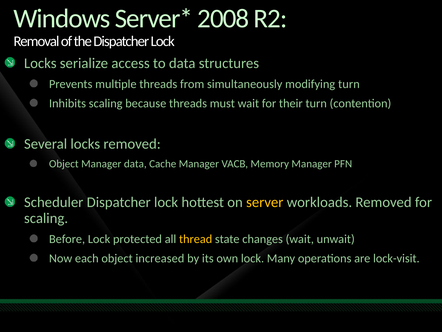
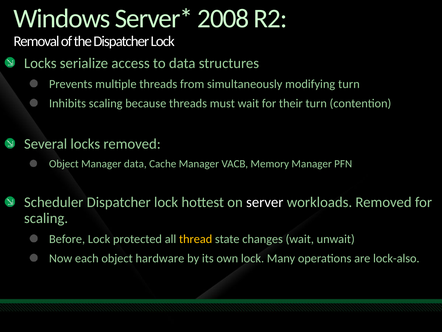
server colour: yellow -> white
increased: increased -> hardware
lock-visit: lock-visit -> lock-also
